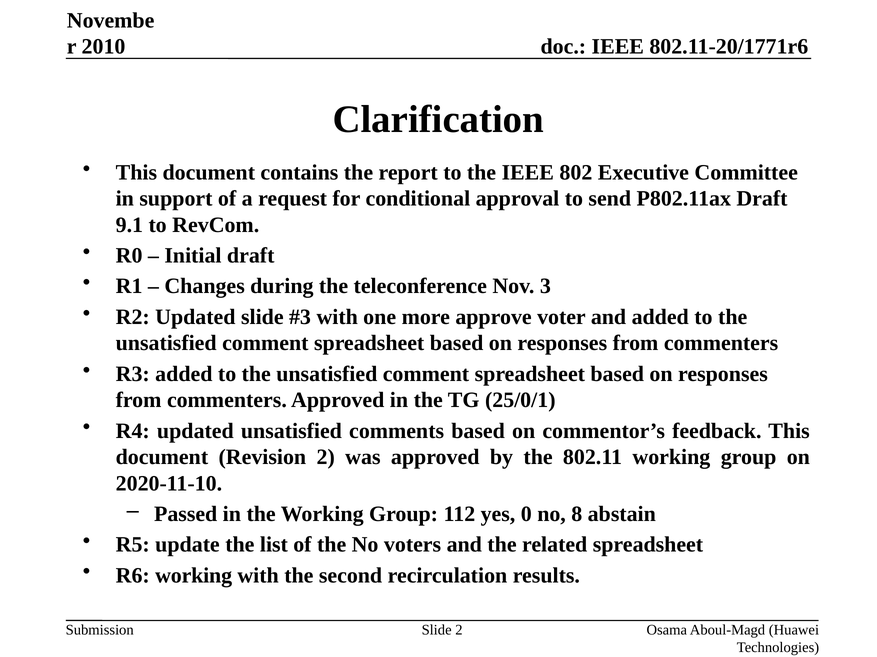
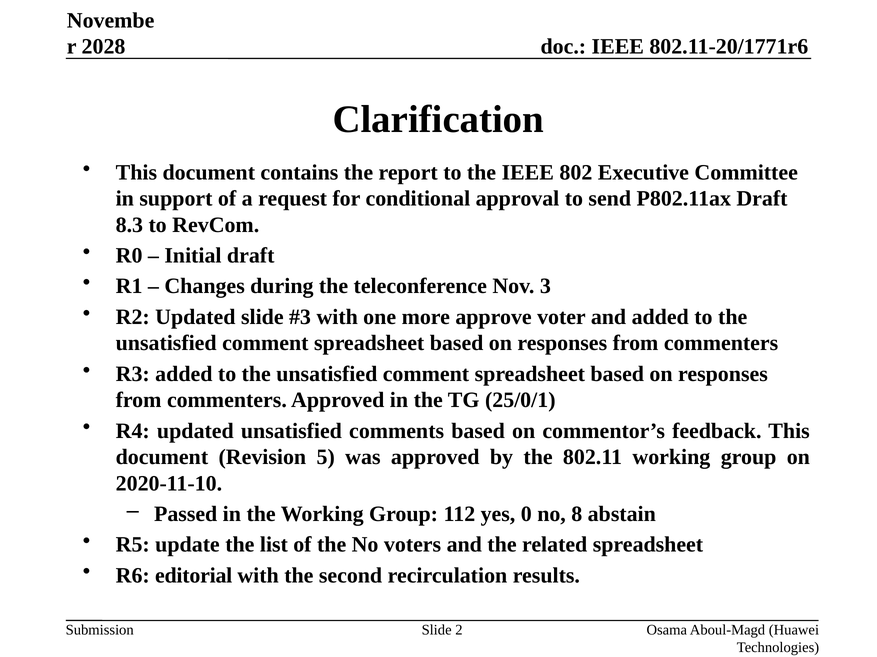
2010: 2010 -> 2028
9.1: 9.1 -> 8.3
Revision 2: 2 -> 5
R6 working: working -> editorial
